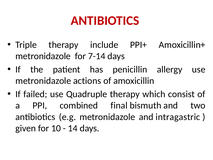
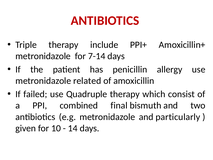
actions: actions -> related
intragastric: intragastric -> particularly
